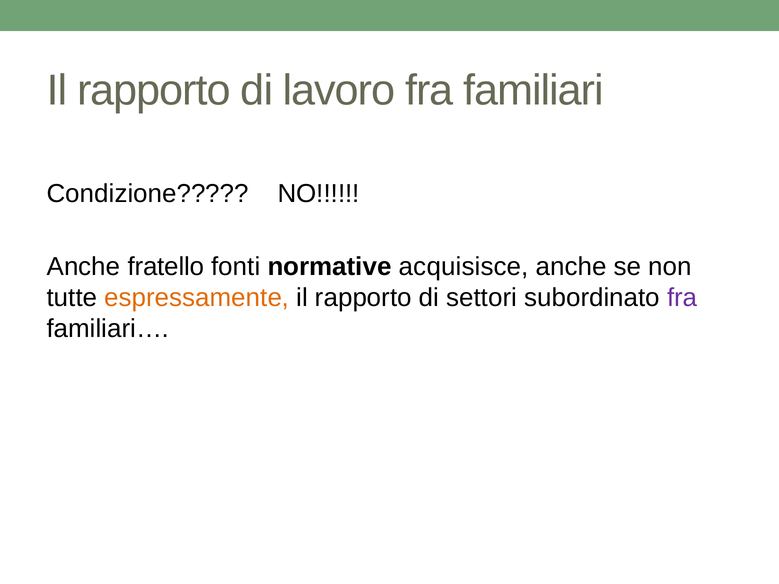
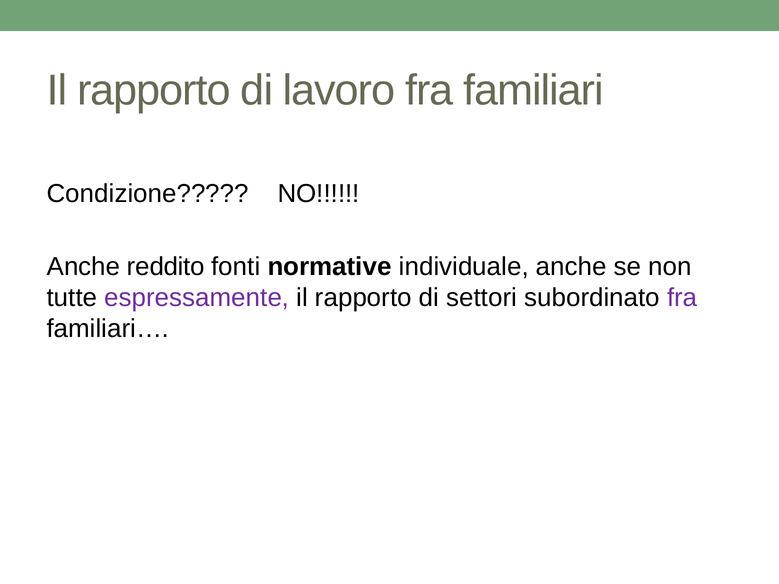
fratello: fratello -> reddito
acquisisce: acquisisce -> individuale
espressamente colour: orange -> purple
